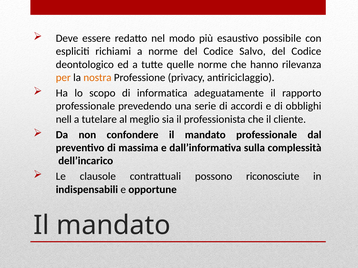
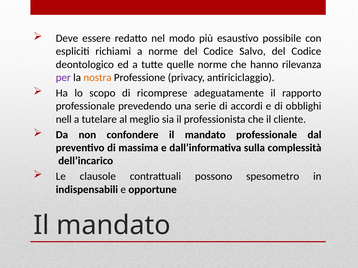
per colour: orange -> purple
informatica: informatica -> ricomprese
riconosciute: riconosciute -> spesometro
